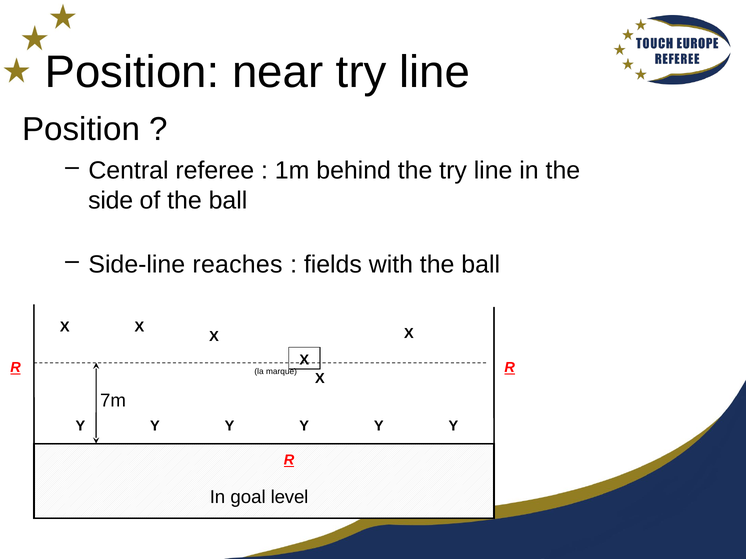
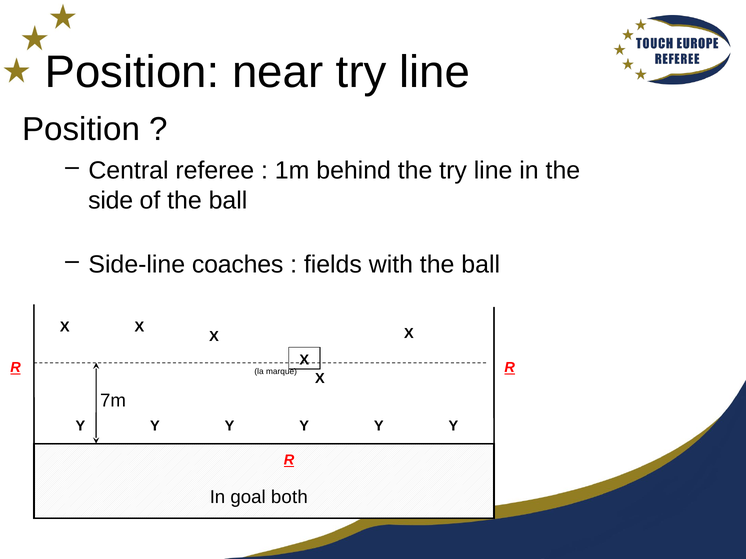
reaches: reaches -> coaches
level: level -> both
